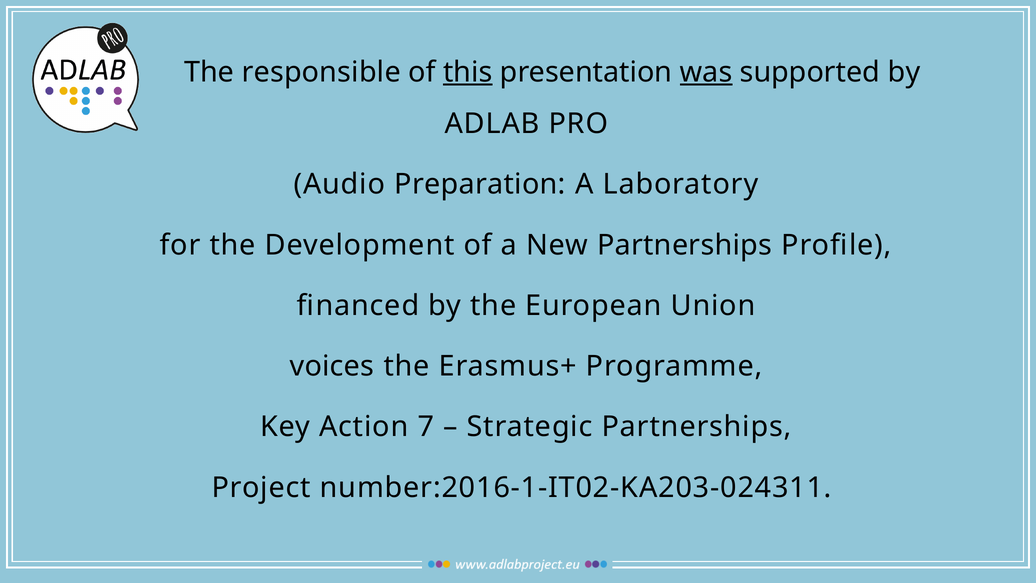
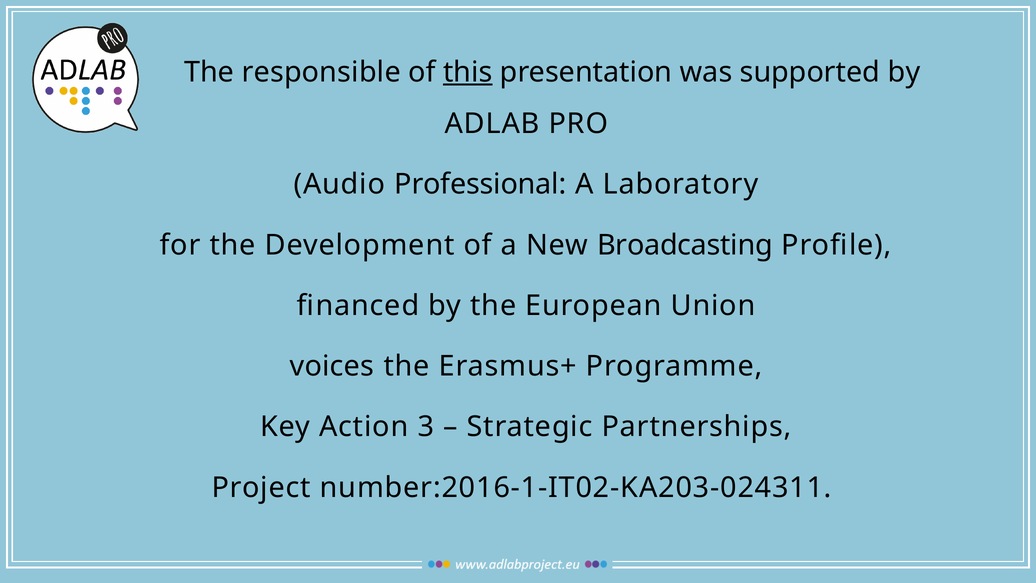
was underline: present -> none
Preparation: Preparation -> Professional
New Partnerships: Partnerships -> Broadcasting
7: 7 -> 3
